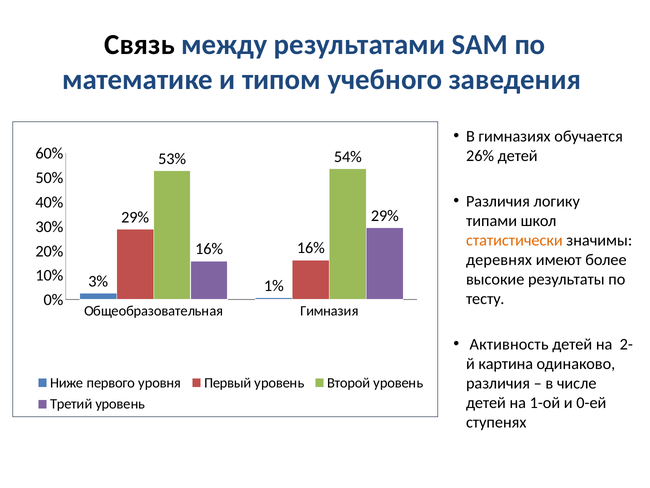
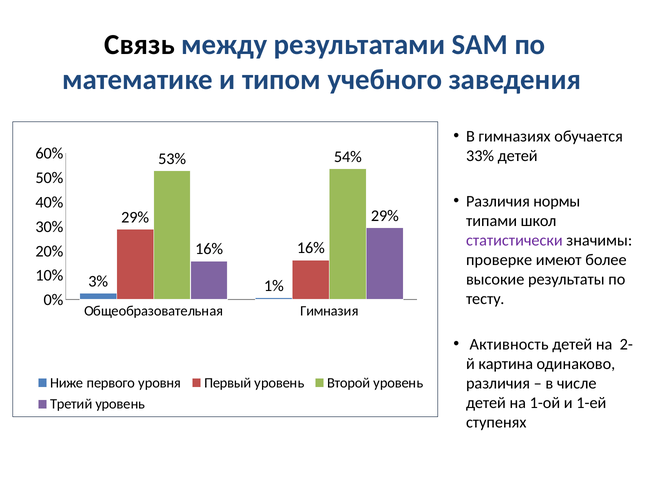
26%: 26% -> 33%
логику: логику -> нормы
статистически colour: orange -> purple
деревнях: деревнях -> проверке
0-ей: 0-ей -> 1-ей
